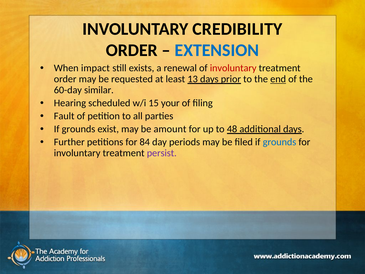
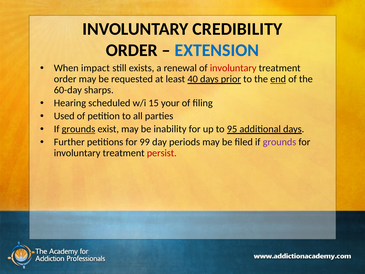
13: 13 -> 40
similar: similar -> sharps
Fault: Fault -> Used
grounds at (78, 129) underline: none -> present
amount: amount -> inability
48: 48 -> 95
84: 84 -> 99
grounds at (280, 142) colour: blue -> purple
persist colour: purple -> red
